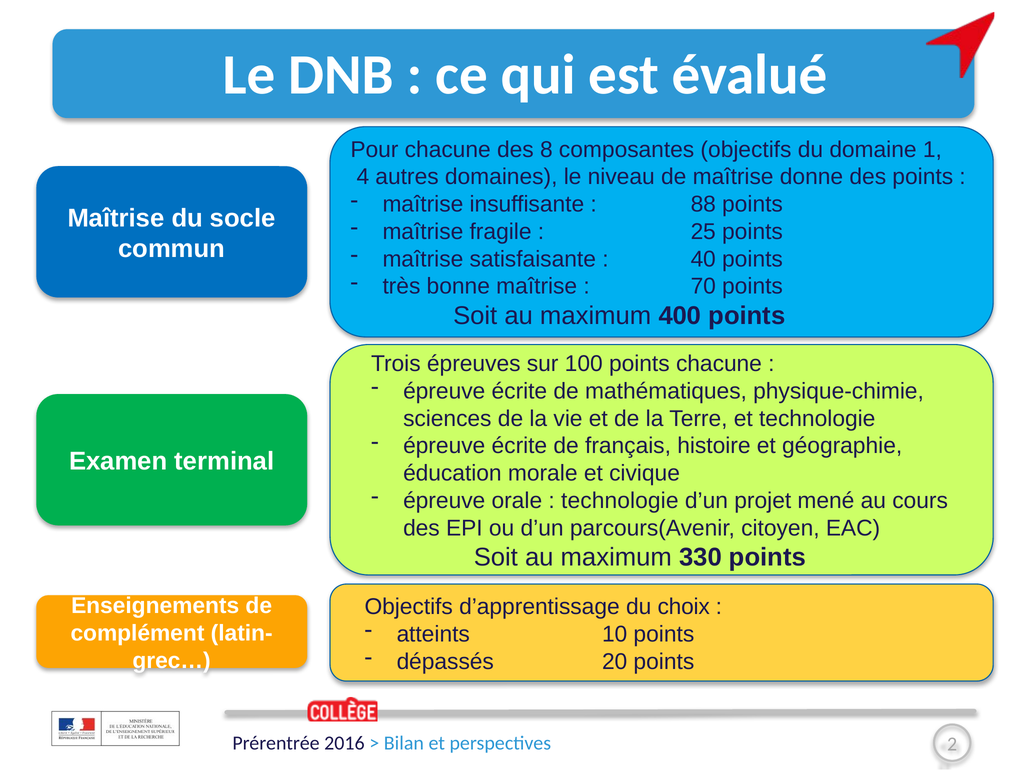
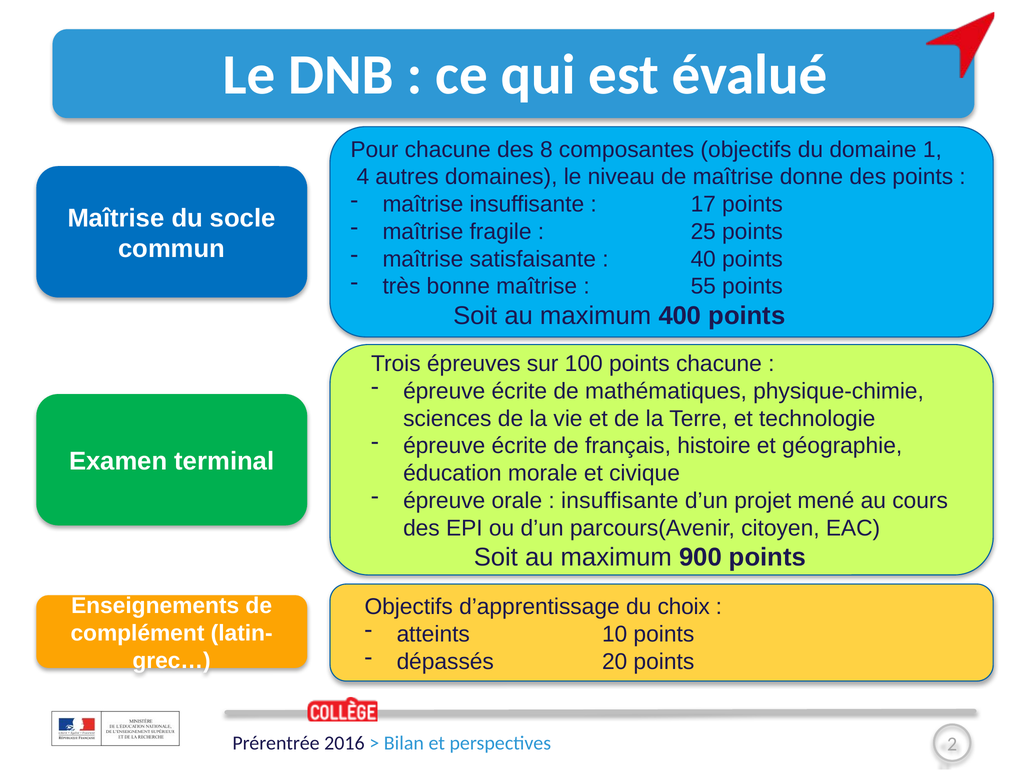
88: 88 -> 17
70: 70 -> 55
technologie at (620, 501): technologie -> insuffisante
330: 330 -> 900
